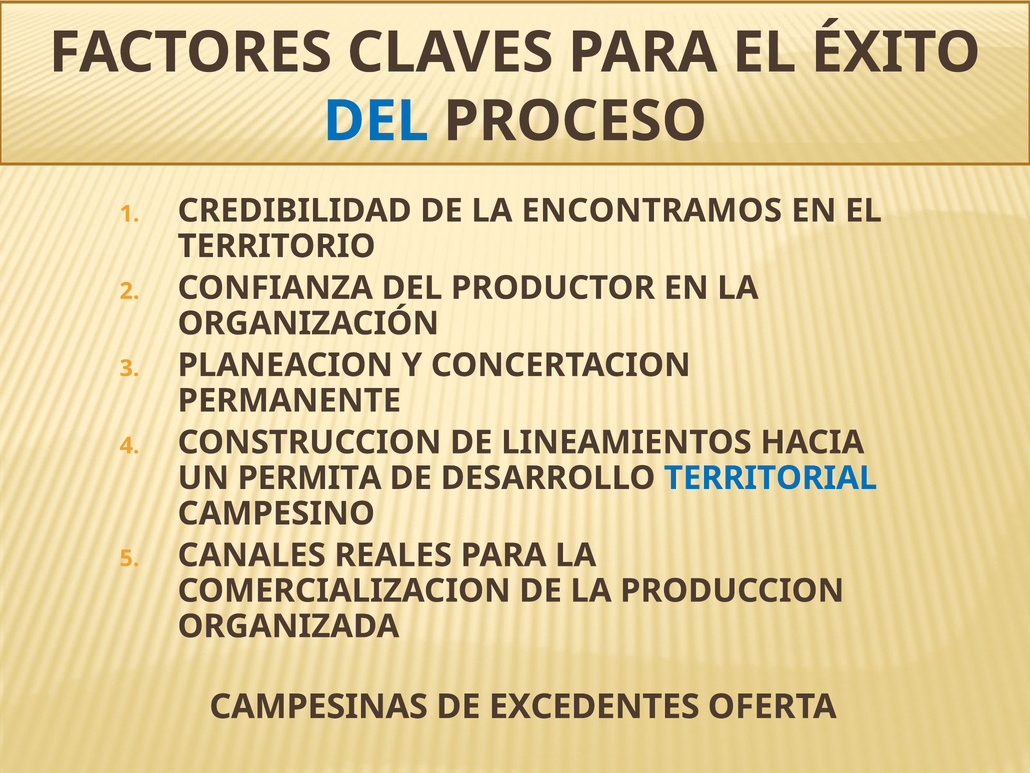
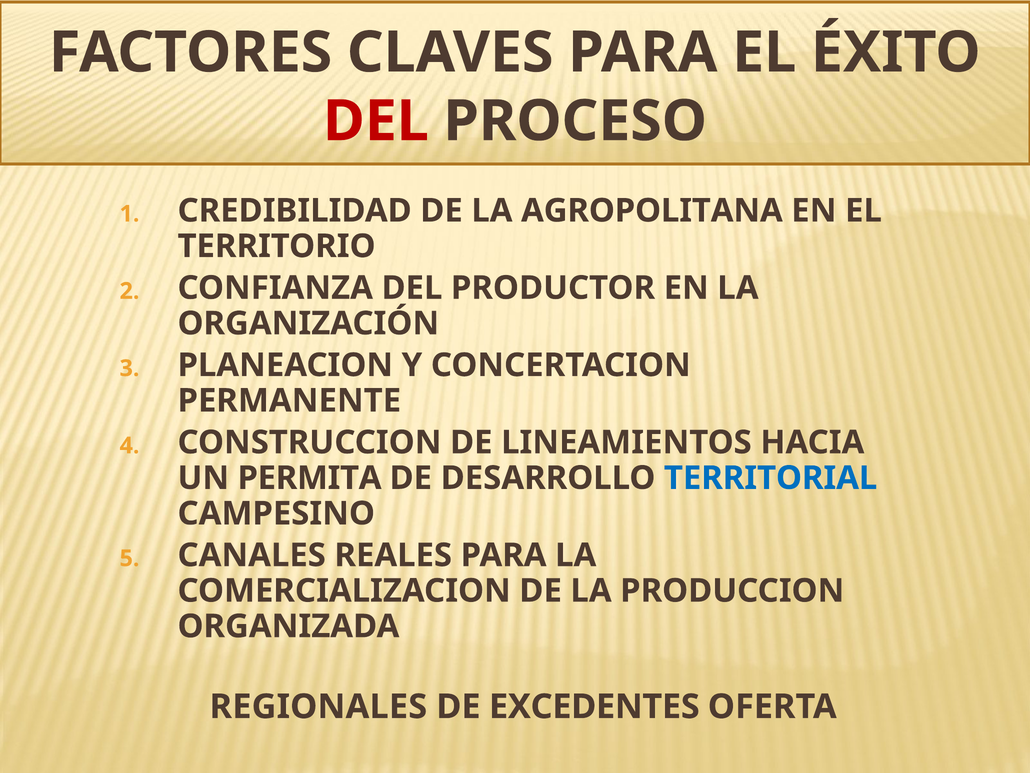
DEL at (376, 121) colour: blue -> red
ENCONTRAMOS: ENCONTRAMOS -> AGROPOLITANA
CAMPESINAS: CAMPESINAS -> REGIONALES
